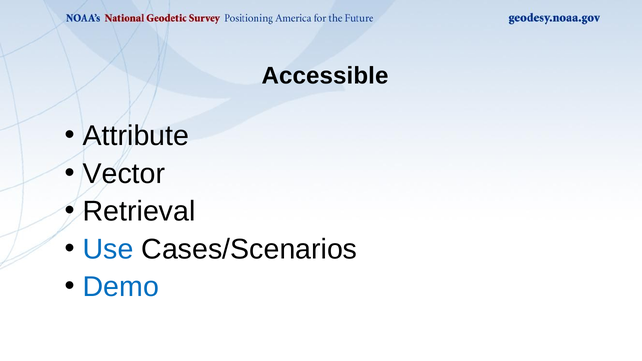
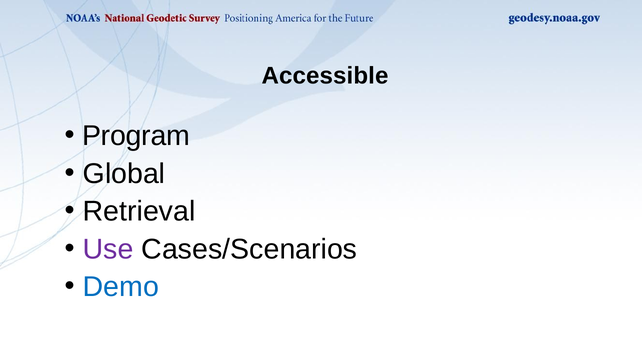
Attribute: Attribute -> Program
Vector: Vector -> Global
Use colour: blue -> purple
